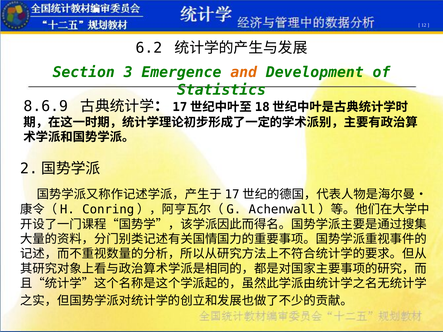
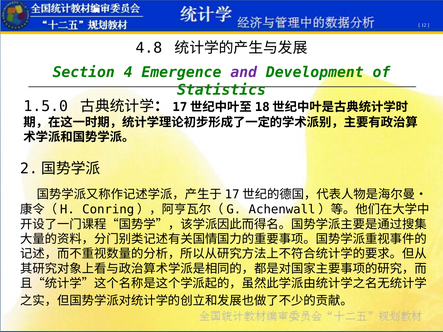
6.2: 6.2 -> 4.8
3: 3 -> 4
and colour: orange -> purple
8.6.9: 8.6.9 -> 1.5.0
